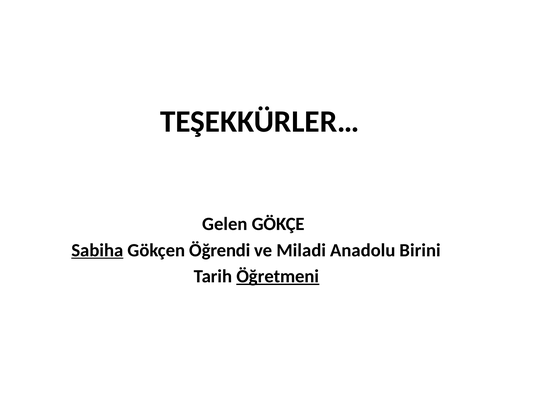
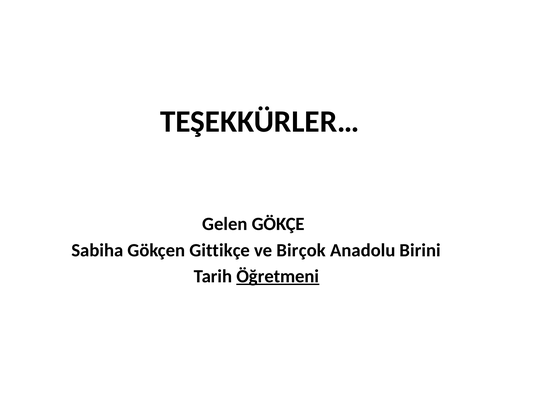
Sabiha underline: present -> none
Öğrendi: Öğrendi -> Gittikçe
Miladi: Miladi -> Birçok
